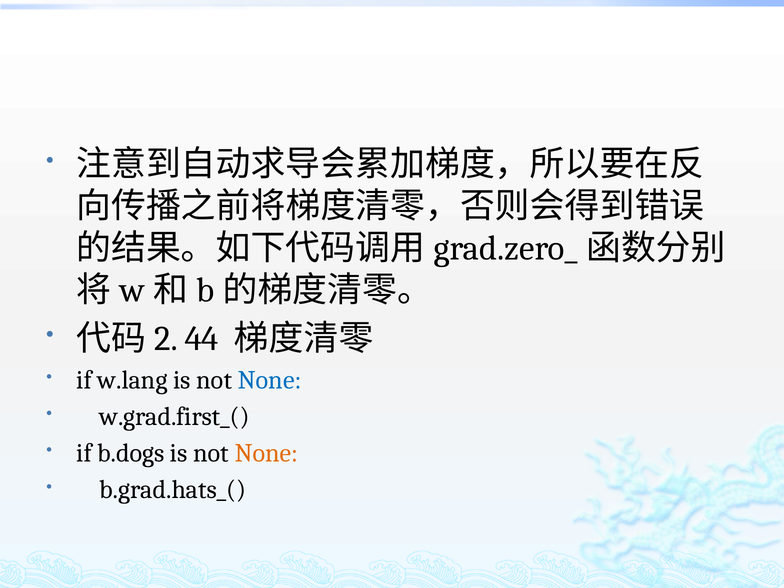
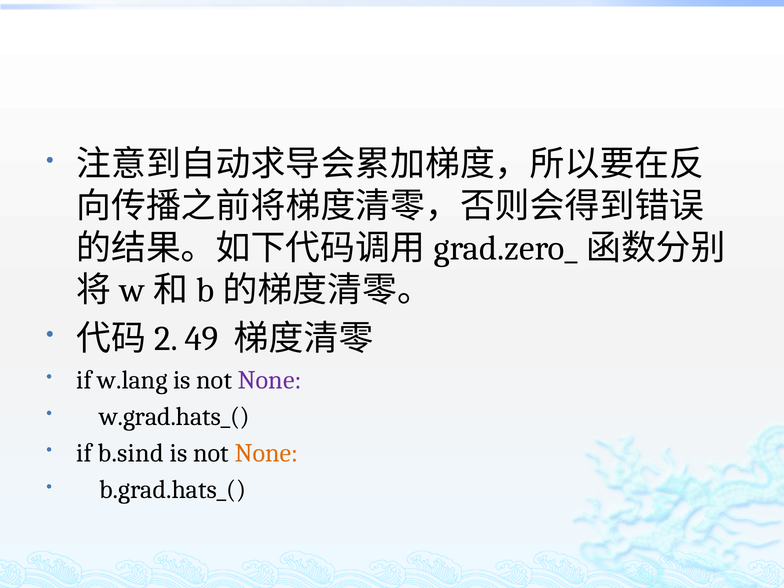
44: 44 -> 49
None at (270, 380) colour: blue -> purple
w.grad.first_(: w.grad.first_( -> w.grad.hats_(
b.dogs: b.dogs -> b.sind
